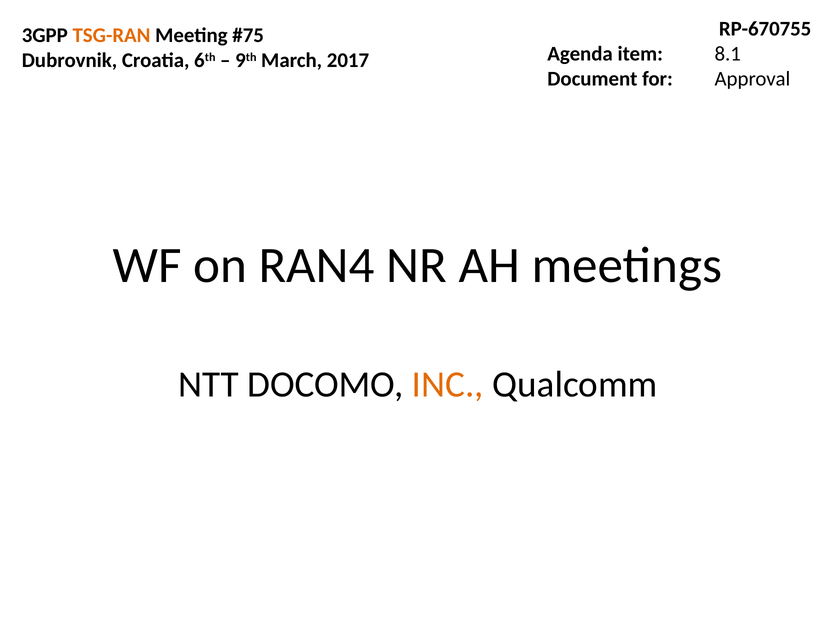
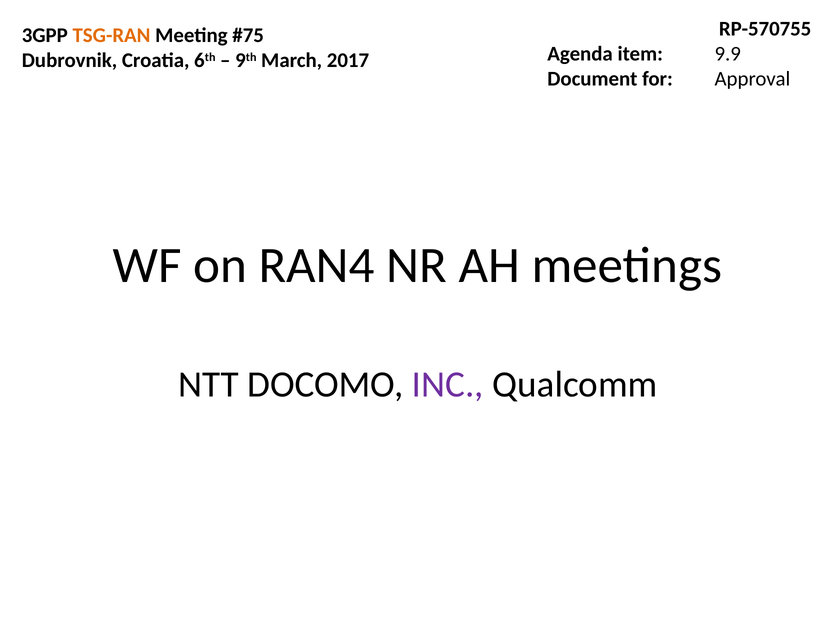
RP-670755: RP-670755 -> RP-570755
8.1: 8.1 -> 9.9
INC colour: orange -> purple
